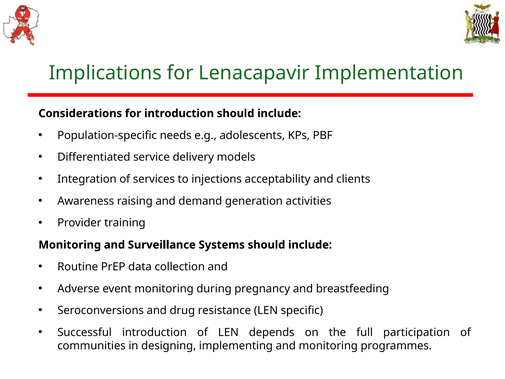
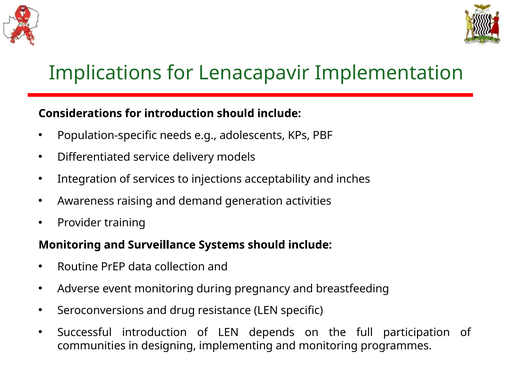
clients: clients -> inches
